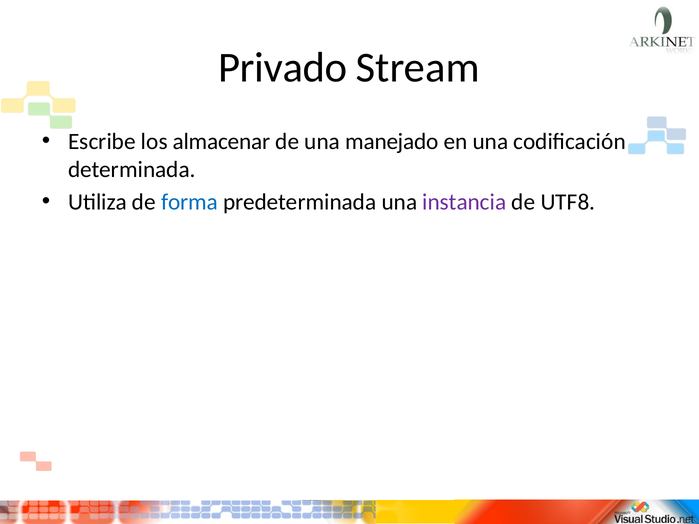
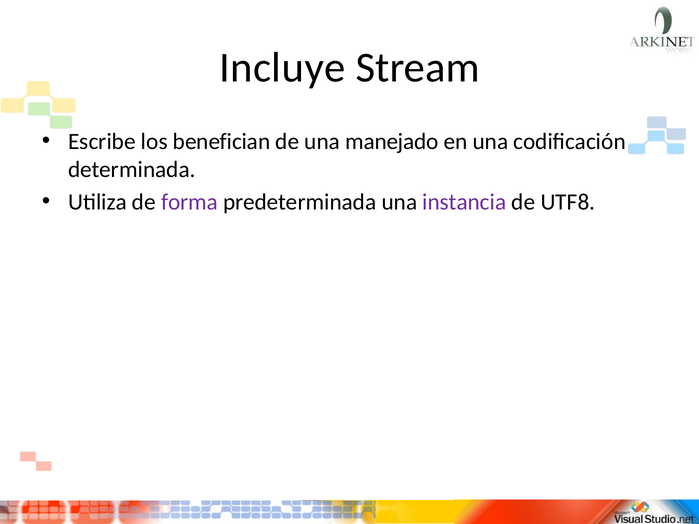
Privado: Privado -> Incluye
almacenar: almacenar -> benefician
forma colour: blue -> purple
